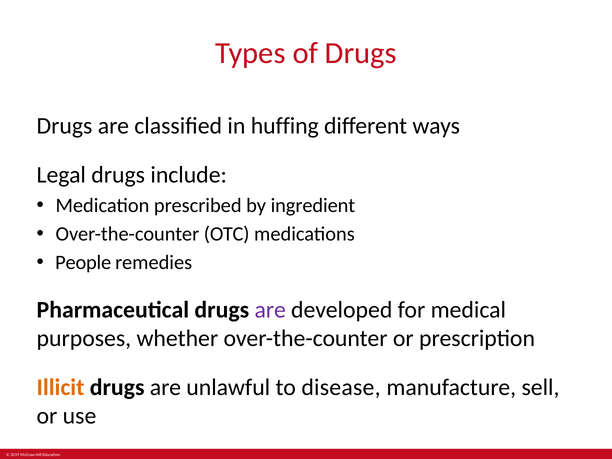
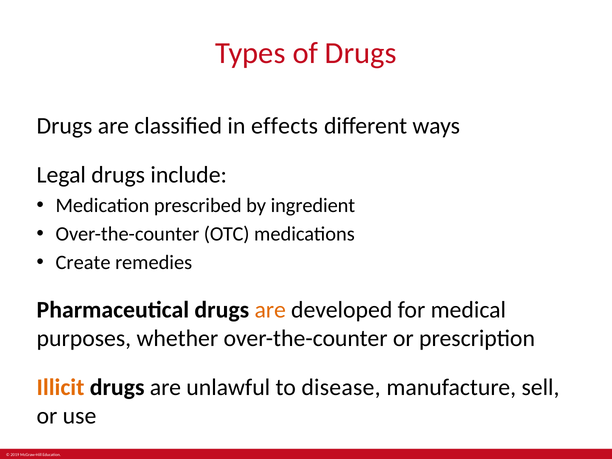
huffing: huffing -> effects
People: People -> Create
are at (270, 310) colour: purple -> orange
